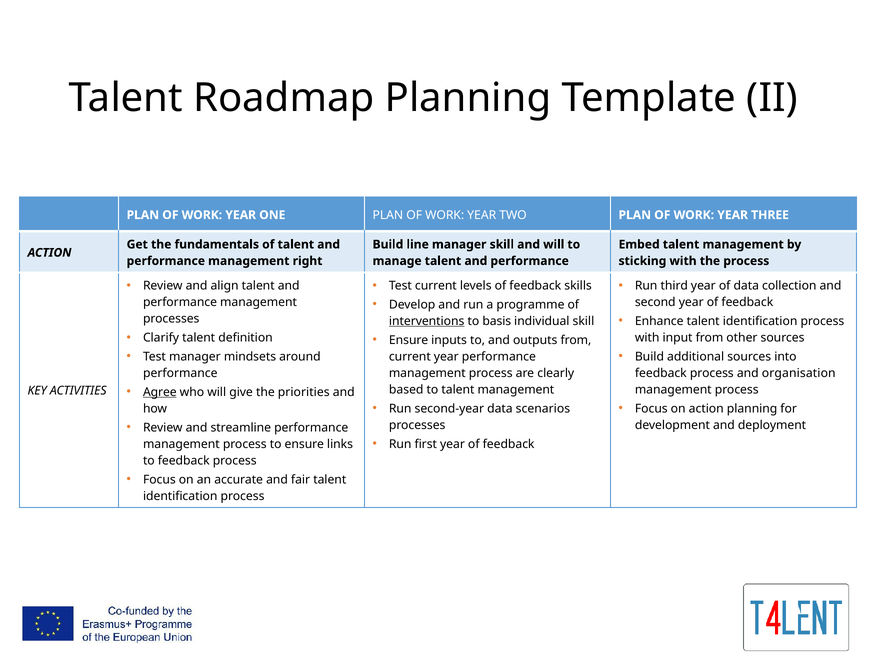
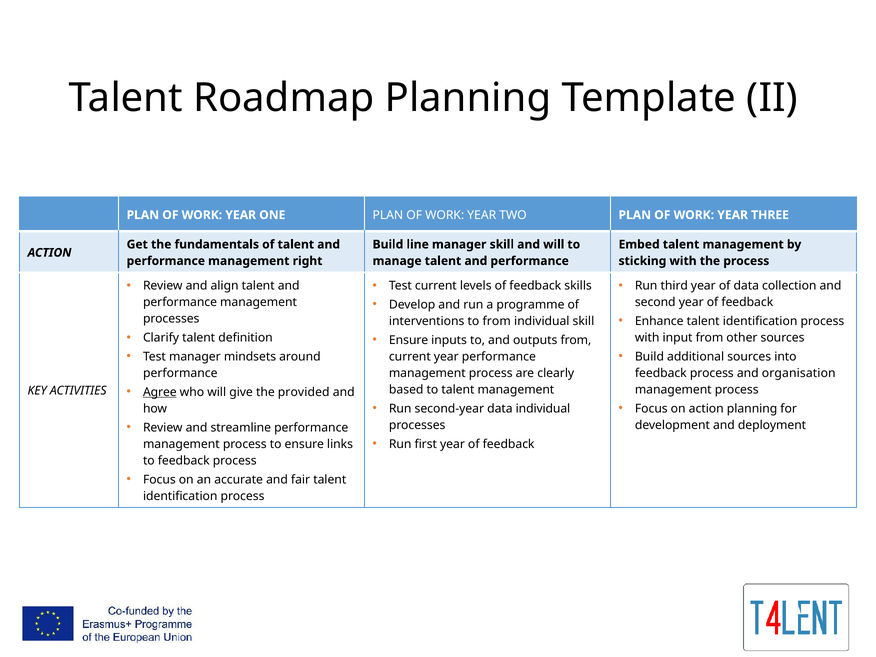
interventions underline: present -> none
to basis: basis -> from
priorities: priorities -> provided
data scenarios: scenarios -> individual
